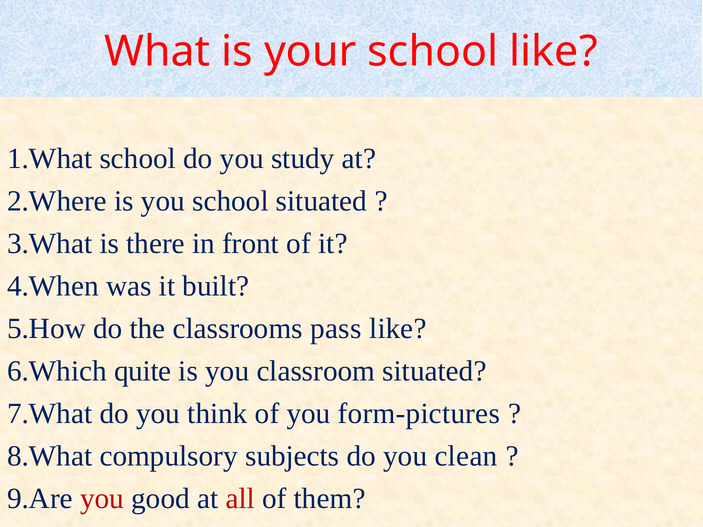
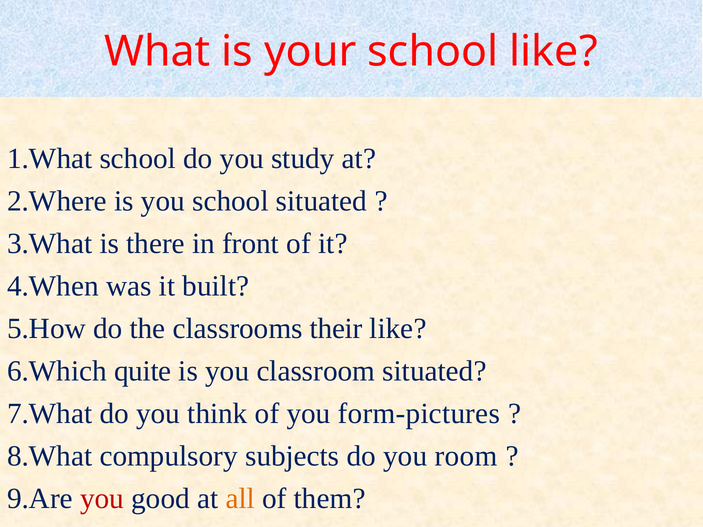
pass: pass -> their
clean: clean -> room
all colour: red -> orange
